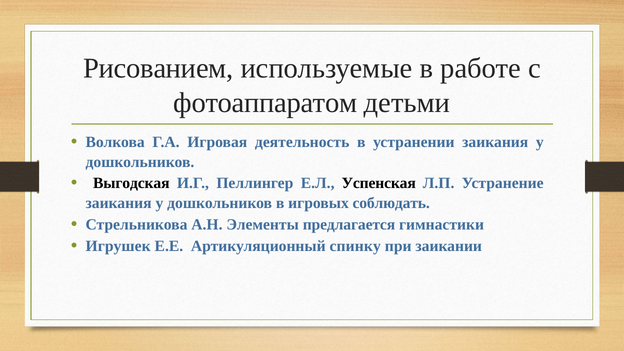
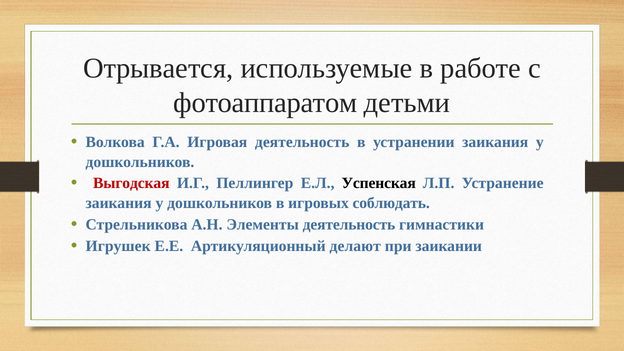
Рисованием: Рисованием -> Отрывается
Выгодская colour: black -> red
Элементы предлагается: предлагается -> деятельность
спинку: спинку -> делают
